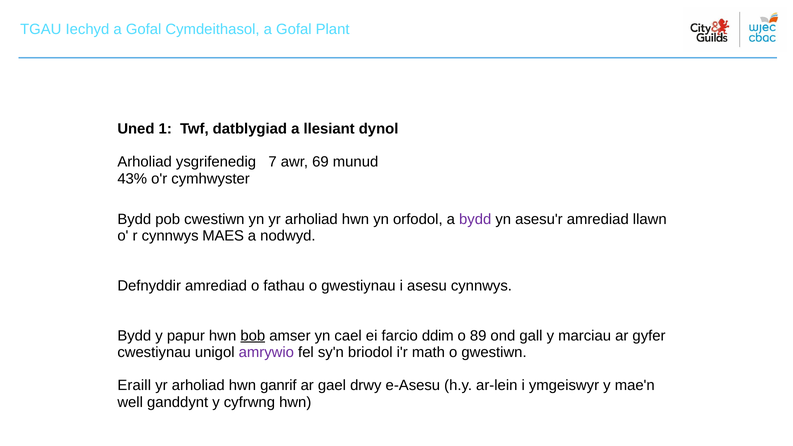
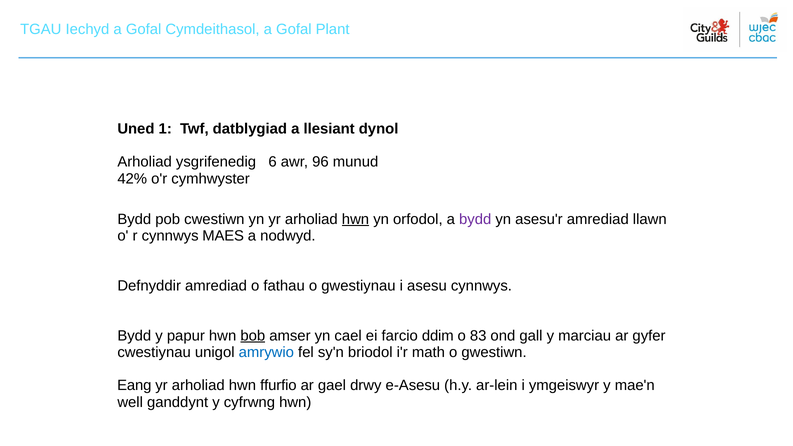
7: 7 -> 6
69: 69 -> 96
43%: 43% -> 42%
hwn at (355, 219) underline: none -> present
89: 89 -> 83
amrywio colour: purple -> blue
Eraill: Eraill -> Eang
ganrif: ganrif -> ffurfio
